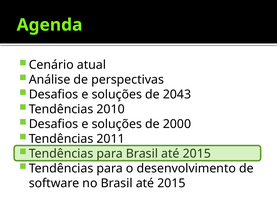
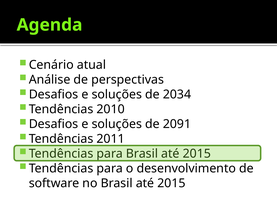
2043: 2043 -> 2034
2000: 2000 -> 2091
